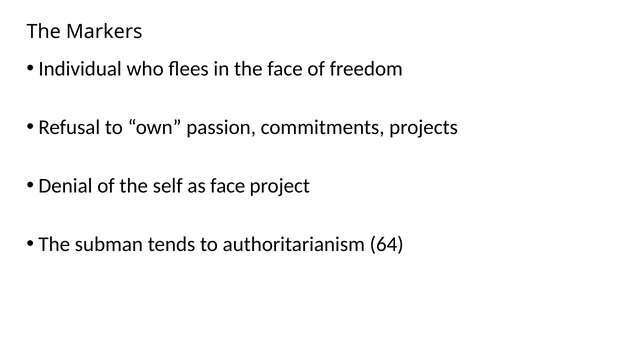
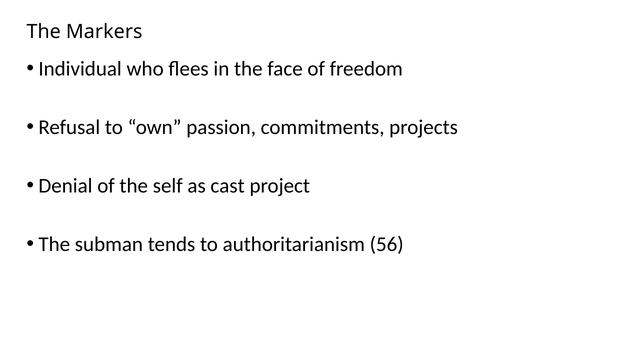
as face: face -> cast
64: 64 -> 56
